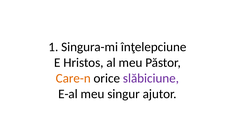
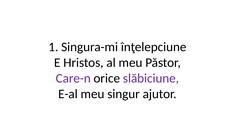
Care-n colour: orange -> purple
